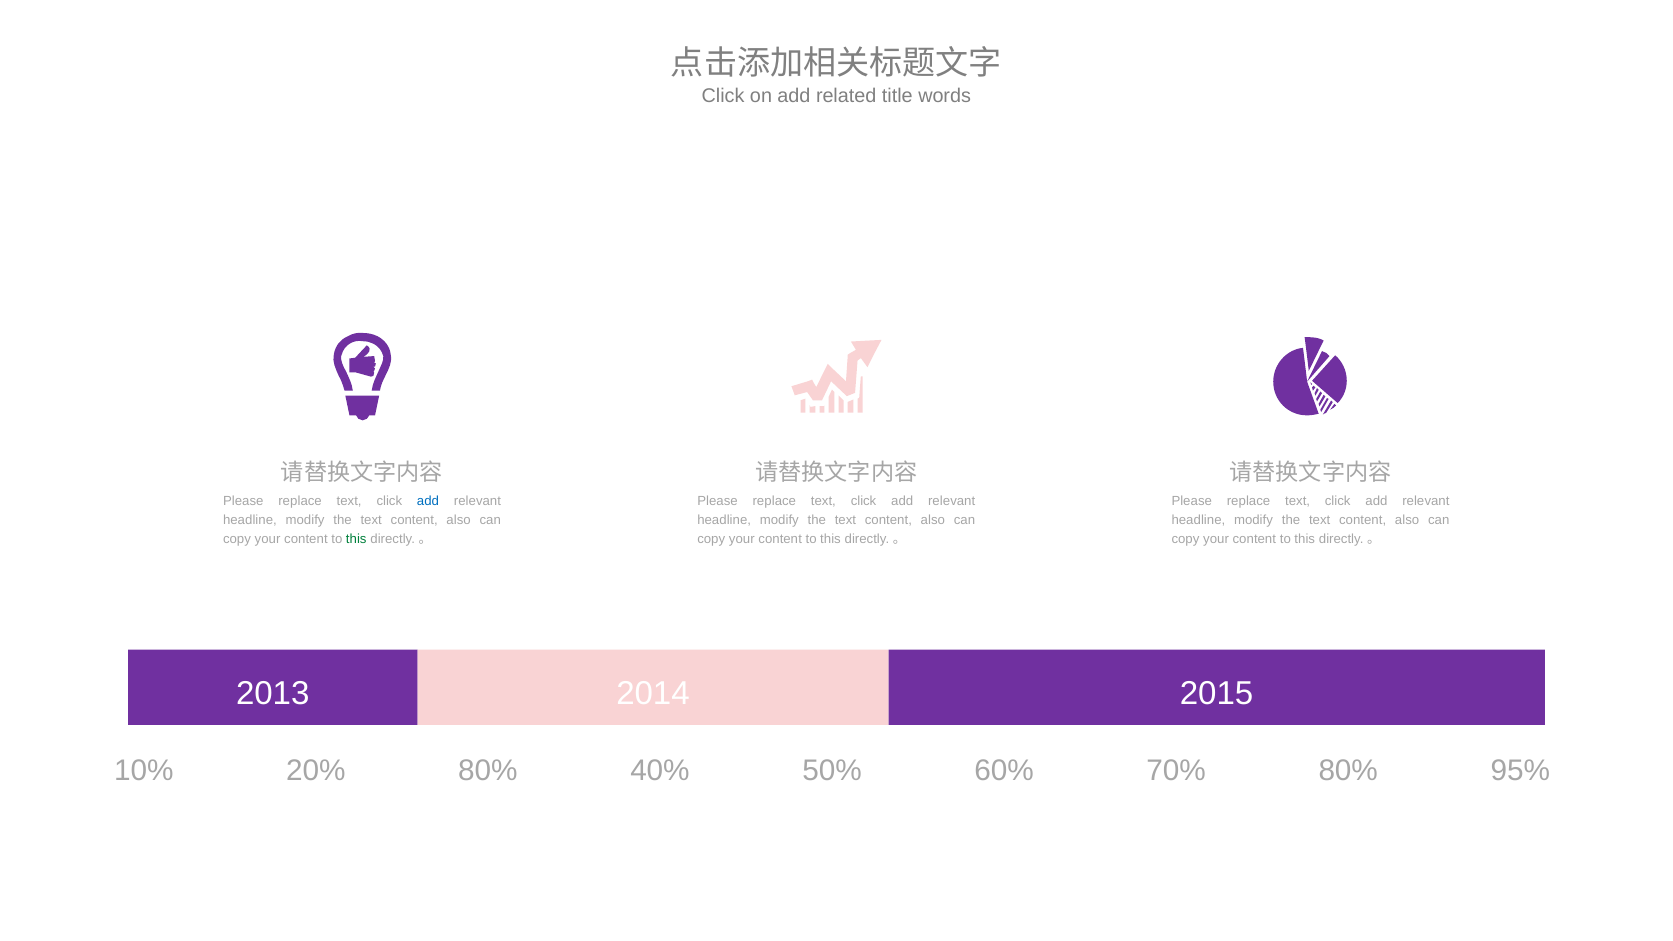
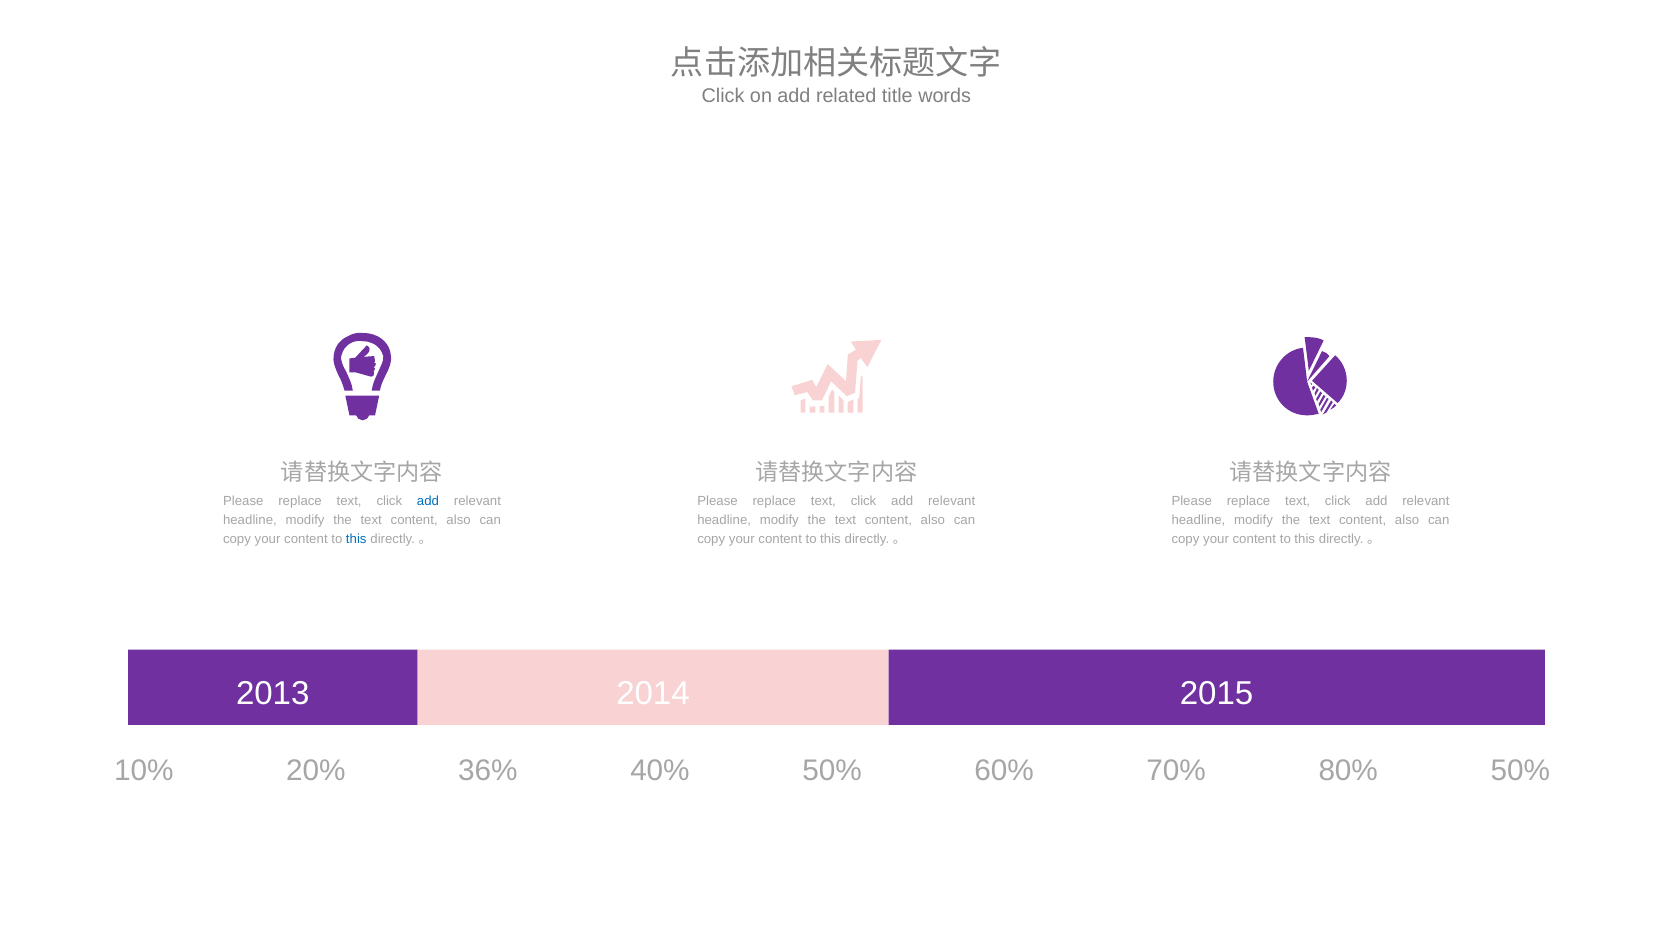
this at (356, 539) colour: green -> blue
20% 80%: 80% -> 36%
80% 95%: 95% -> 50%
